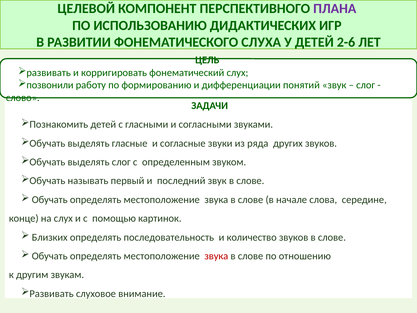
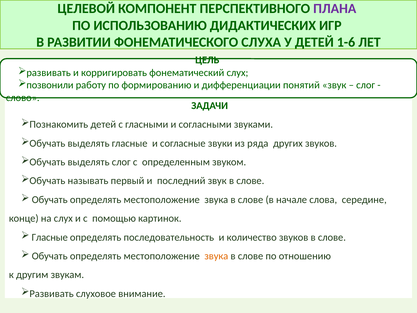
2-6: 2-6 -> 1-6
Близких at (50, 237): Близких -> Гласные
звука at (216, 256) colour: red -> orange
